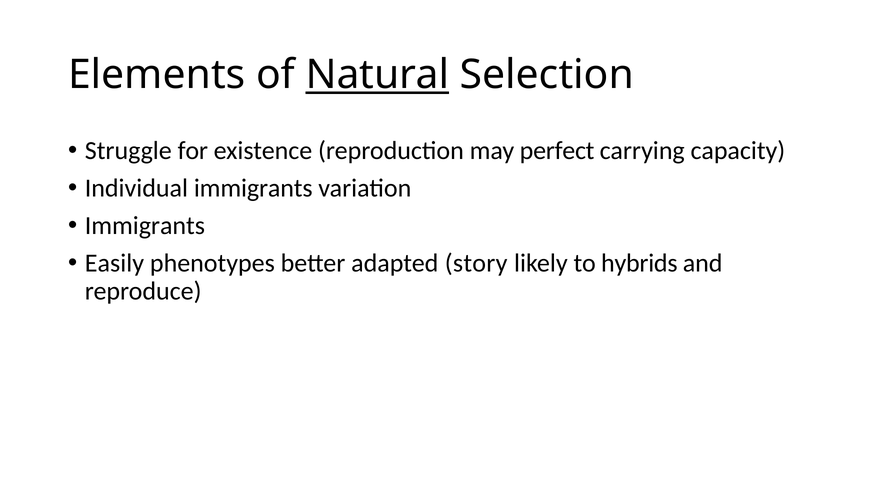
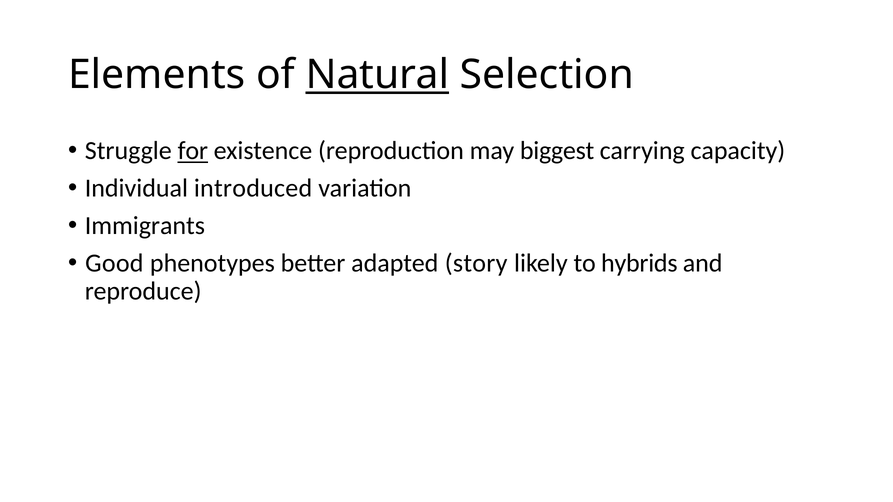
for underline: none -> present
perfect: perfect -> biggest
Individual immigrants: immigrants -> introduced
Easily: Easily -> Good
